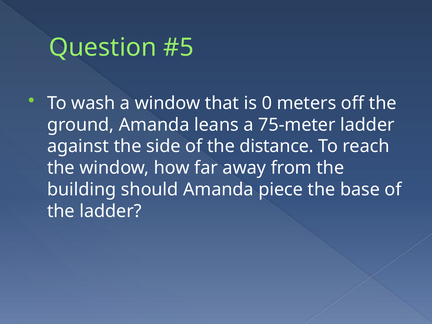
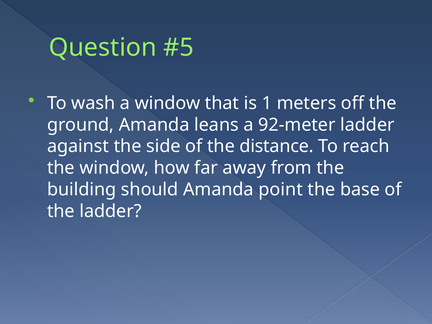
0: 0 -> 1
75-meter: 75-meter -> 92-meter
piece: piece -> point
